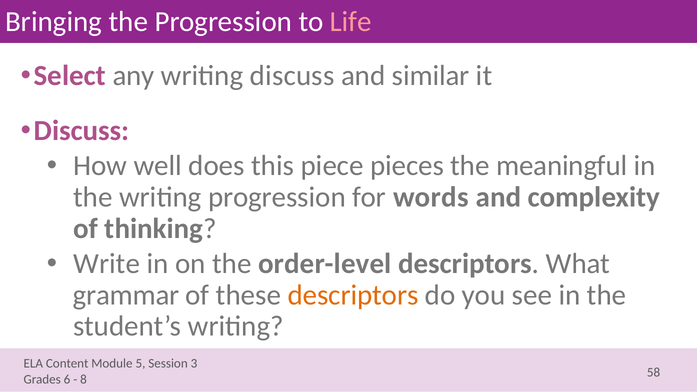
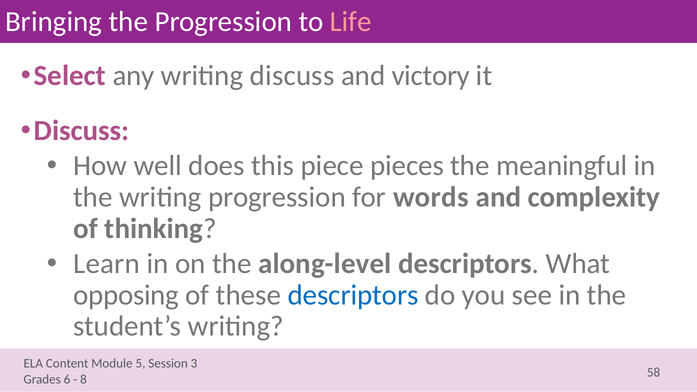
similar: similar -> victory
Write: Write -> Learn
order-level: order-level -> along-level
grammar: grammar -> opposing
descriptors at (353, 295) colour: orange -> blue
